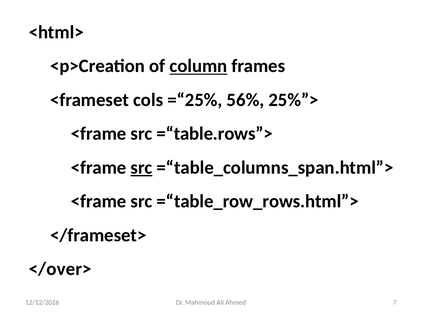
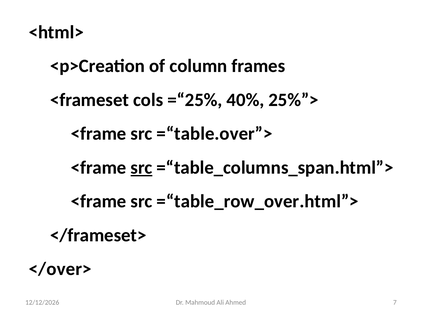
column underline: present -> none
56%: 56% -> 40%
=“table.rows”>: =“table.rows”> -> =“table.over”>
=“table_row_rows.html”>: =“table_row_rows.html”> -> =“table_row_over.html”>
